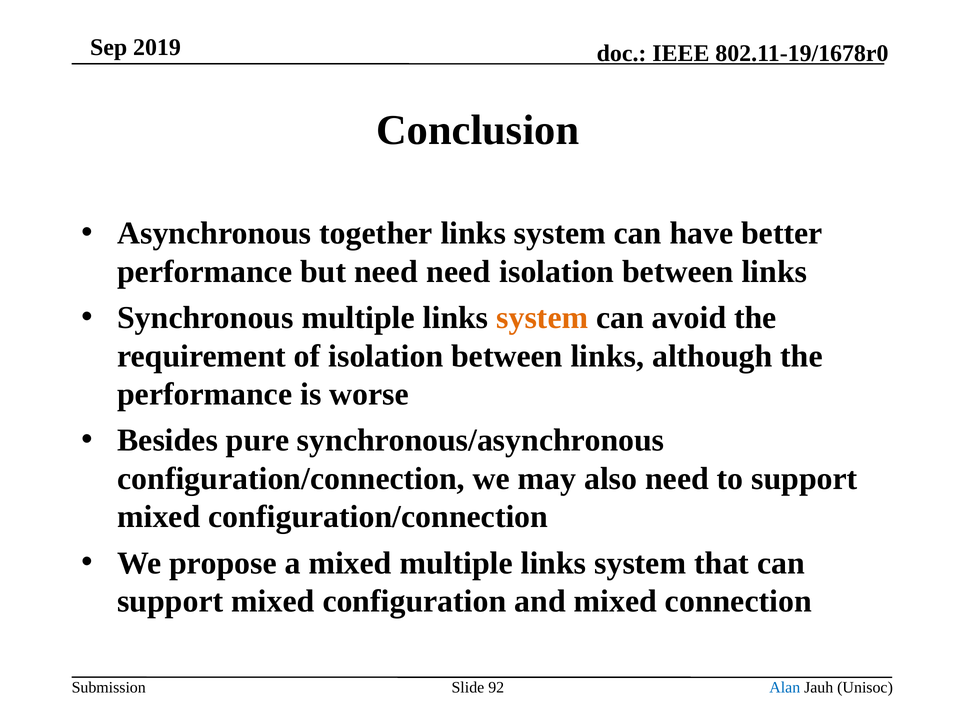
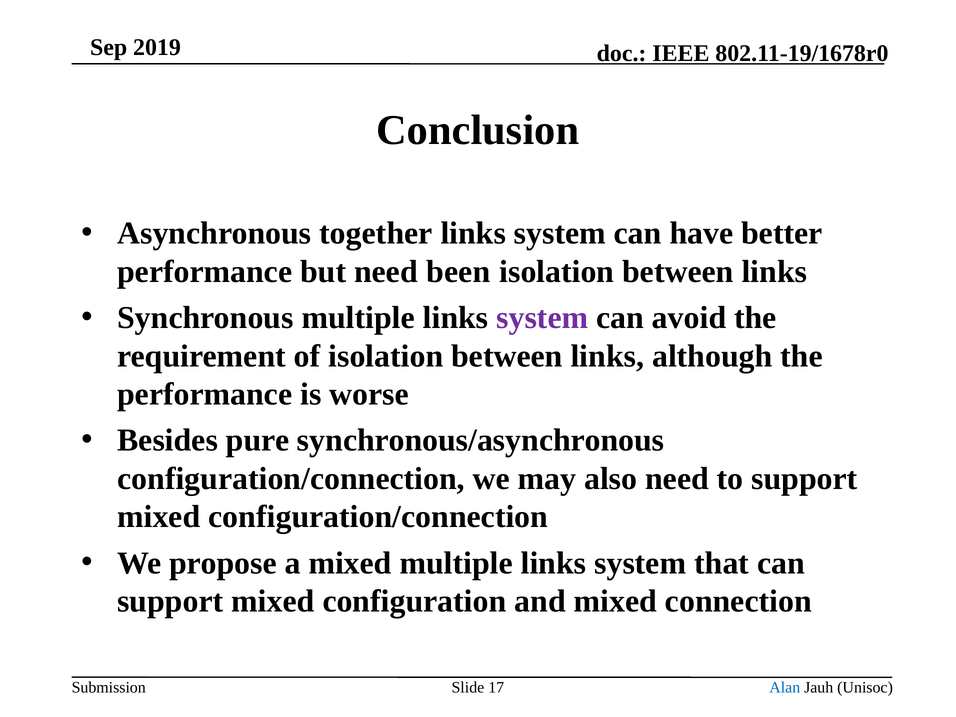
need need: need -> been
system at (542, 318) colour: orange -> purple
92: 92 -> 17
